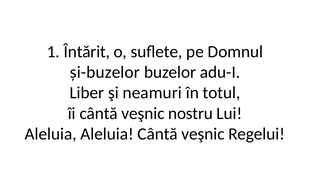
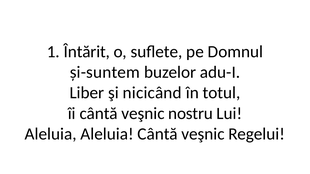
și-buzelor: și-buzelor -> și-suntem
neamuri: neamuri -> nicicând
